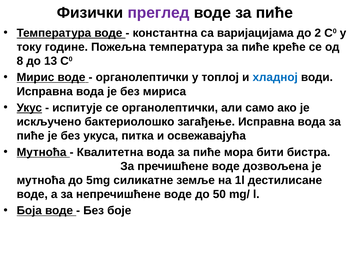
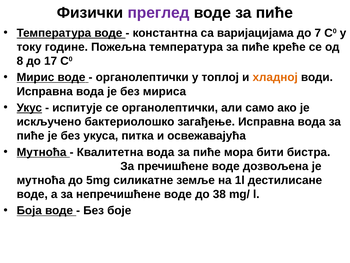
2: 2 -> 7
13: 13 -> 17
хладној colour: blue -> orange
50: 50 -> 38
